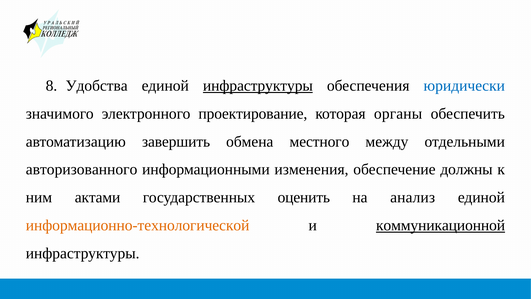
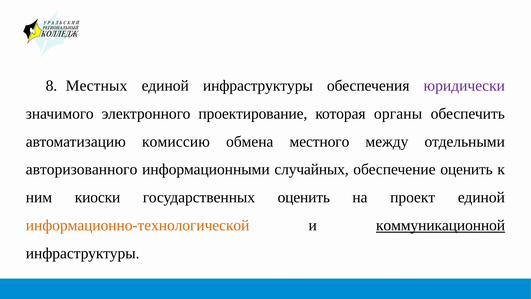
Удобства: Удобства -> Местных
инфраструктуры at (258, 86) underline: present -> none
юридически colour: blue -> purple
завершить: завершить -> комиссию
изменения: изменения -> случайных
обеспечение должны: должны -> оценить
актами: актами -> киоски
анализ: анализ -> проект
